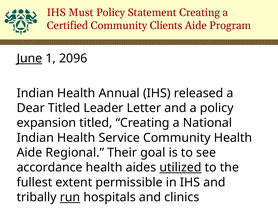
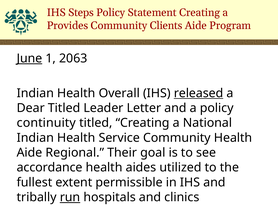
Must: Must -> Steps
Certified: Certified -> Provides
2096: 2096 -> 2063
Annual: Annual -> Overall
released underline: none -> present
expansion: expansion -> continuity
utilized underline: present -> none
